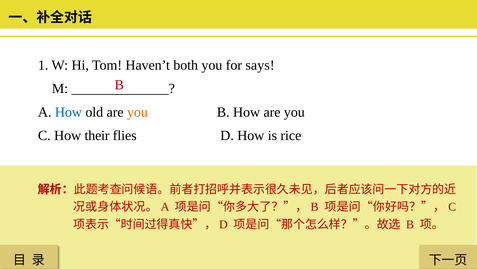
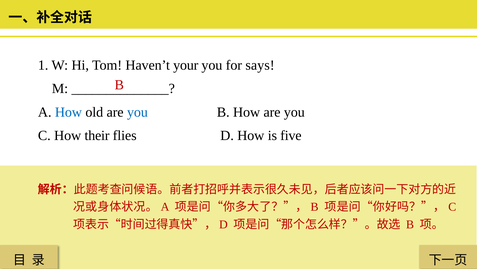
both: both -> your
you at (137, 112) colour: orange -> blue
rice: rice -> five
